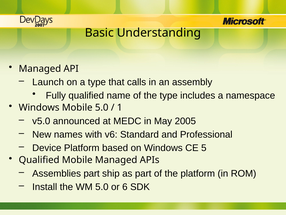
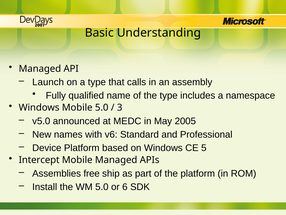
1: 1 -> 3
Qualified at (39, 160): Qualified -> Intercept
Assemblies part: part -> free
